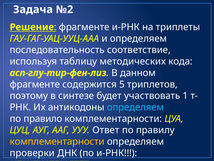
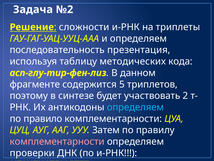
фрагменте at (84, 27): фрагменте -> сложности
соответствие: соответствие -> презентация
1: 1 -> 2
Ответ: Ответ -> Затем
комплементарности at (57, 141) colour: yellow -> pink
